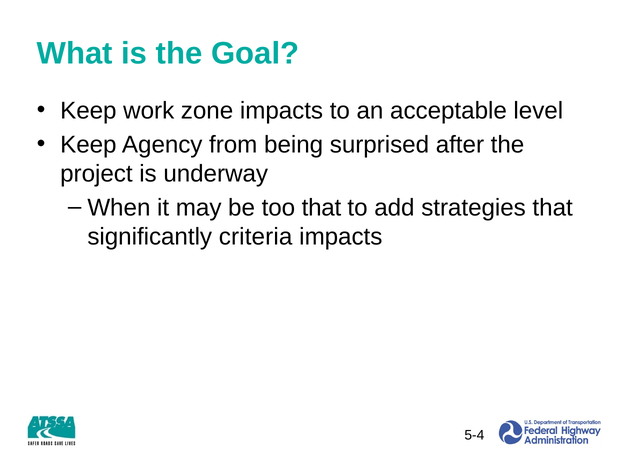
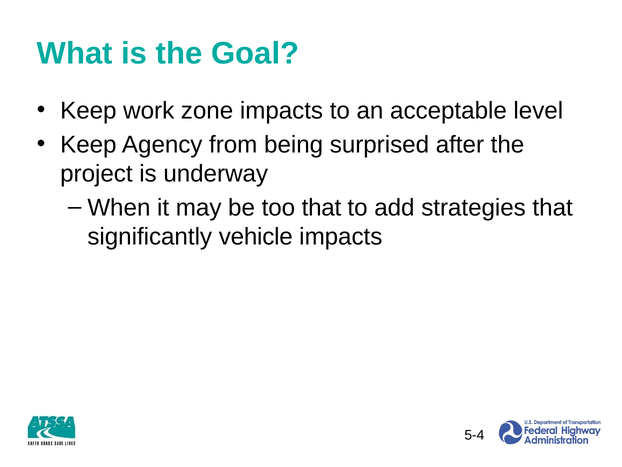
criteria: criteria -> vehicle
